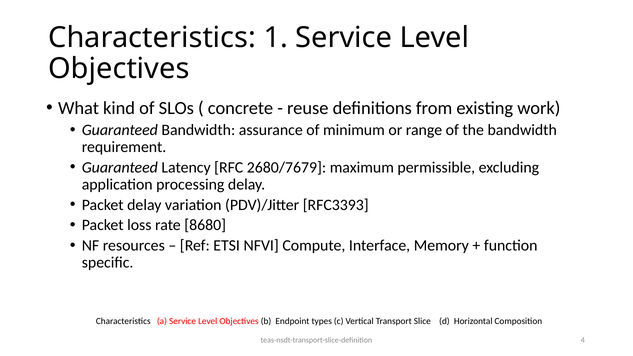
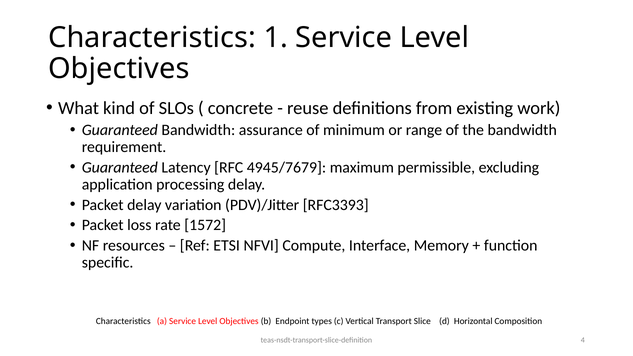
2680/7679: 2680/7679 -> 4945/7679
8680: 8680 -> 1572
